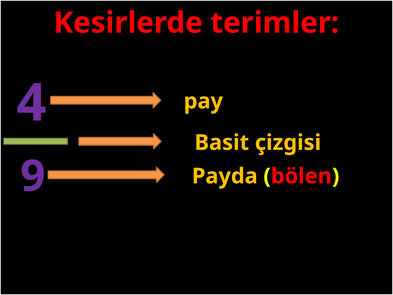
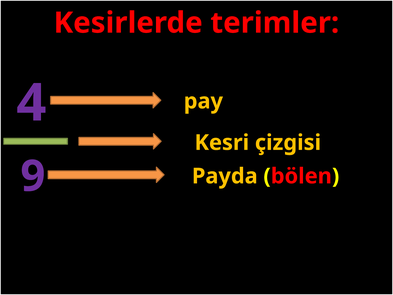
Basit: Basit -> Kesri
